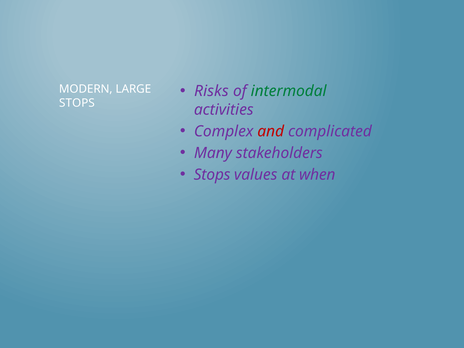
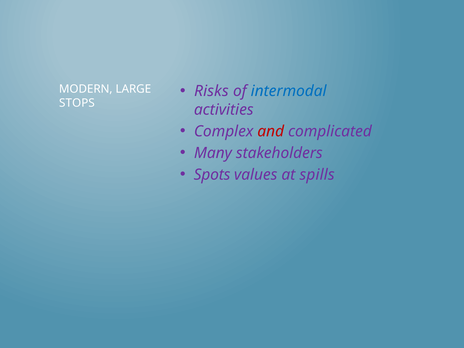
intermodal colour: green -> blue
Stops at (212, 175): Stops -> Spots
when: when -> spills
